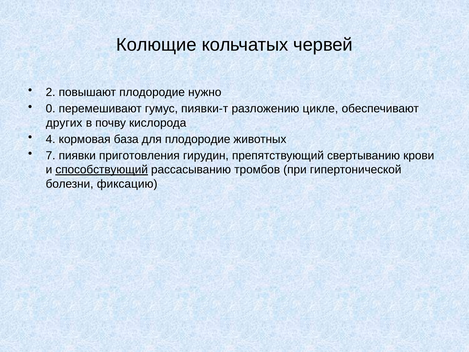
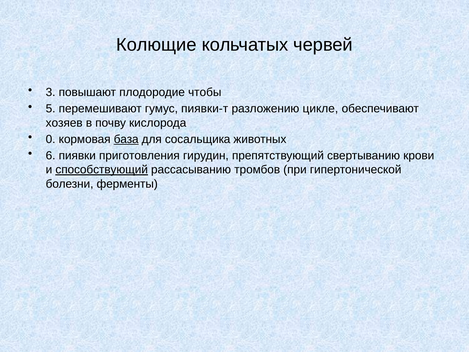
2: 2 -> 3
нужно: нужно -> чтобы
0: 0 -> 5
других: других -> хозяев
4: 4 -> 0
база underline: none -> present
для плодородие: плодородие -> сосальщика
7: 7 -> 6
фиксацию: фиксацию -> ферменты
